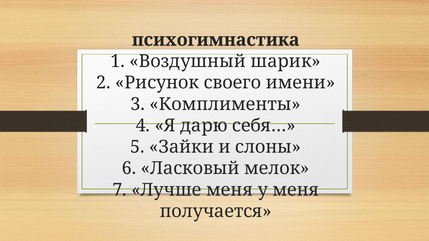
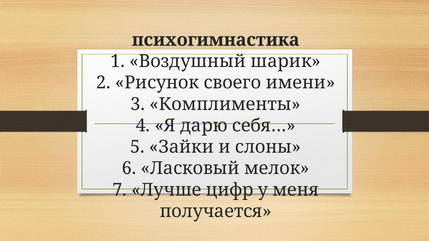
Лучше меня: меня -> цифр
